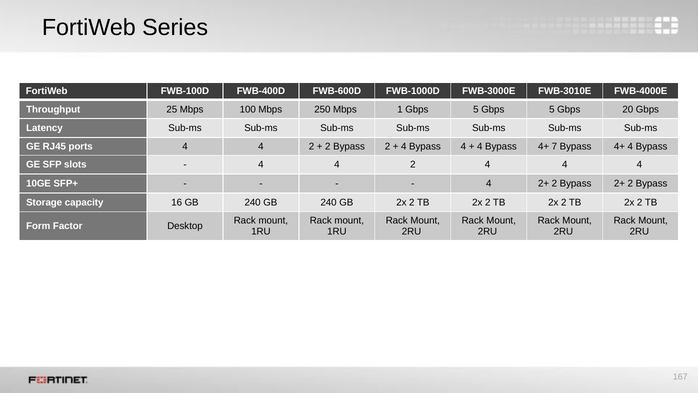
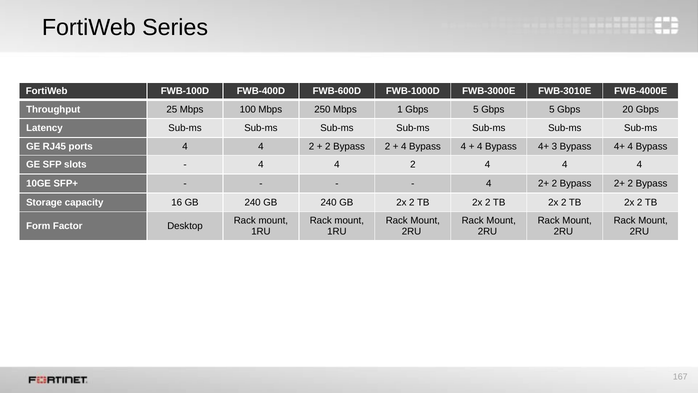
7: 7 -> 3
